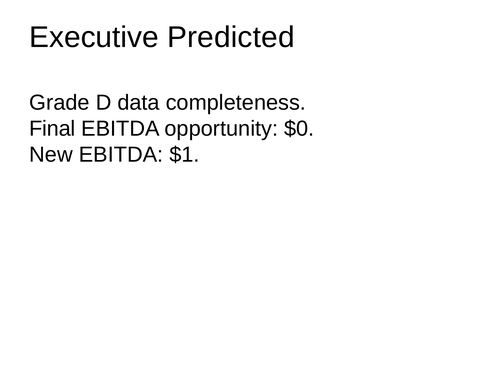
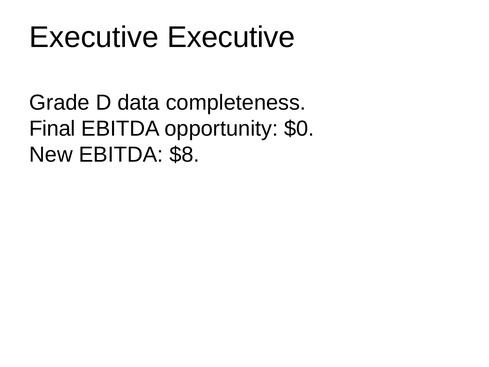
Executive Predicted: Predicted -> Executive
$1: $1 -> $8
